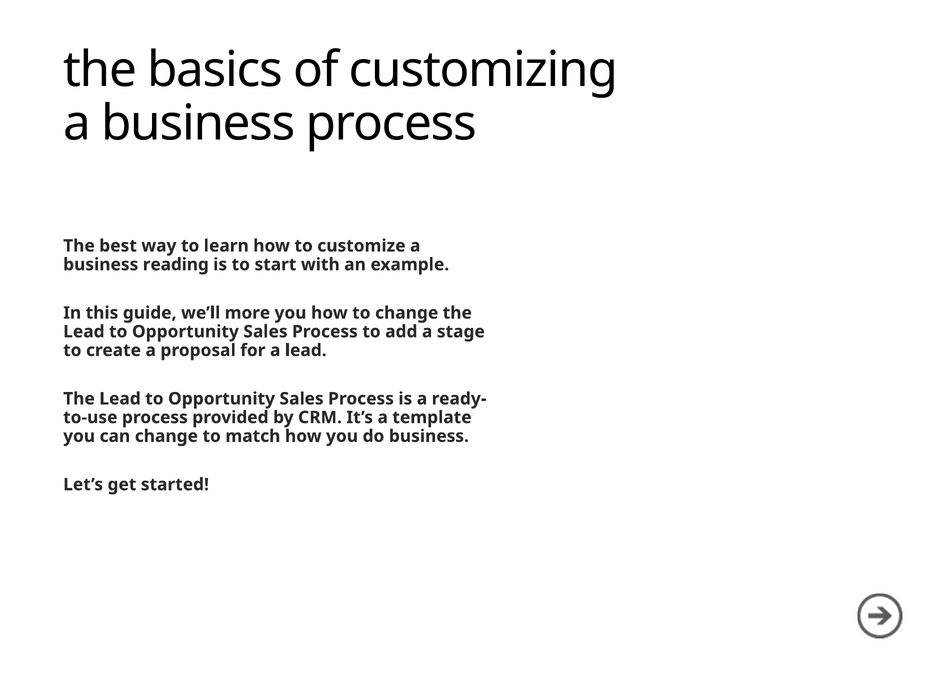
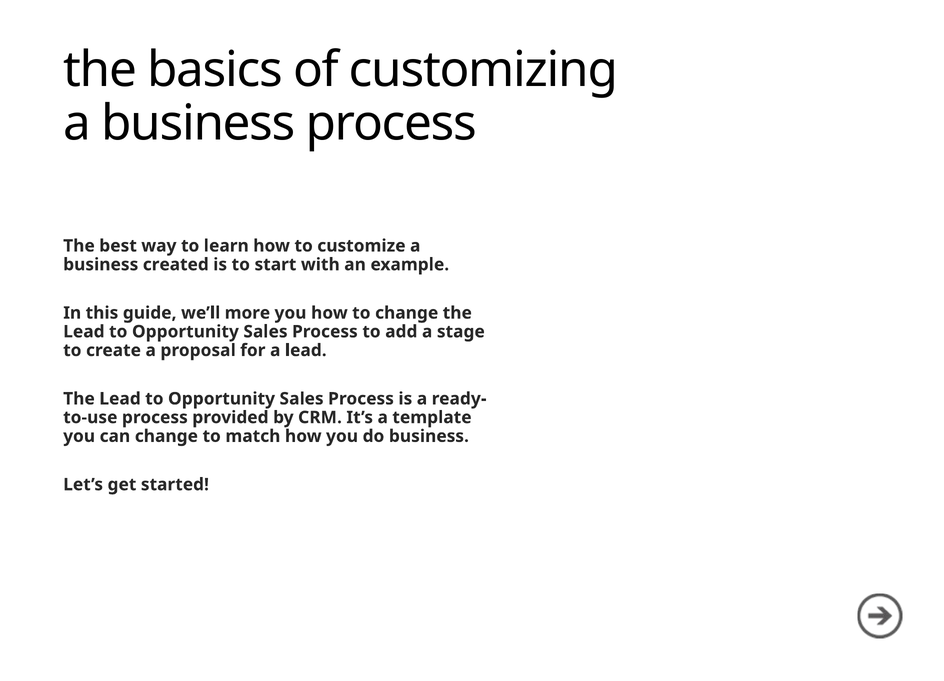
reading: reading -> created
